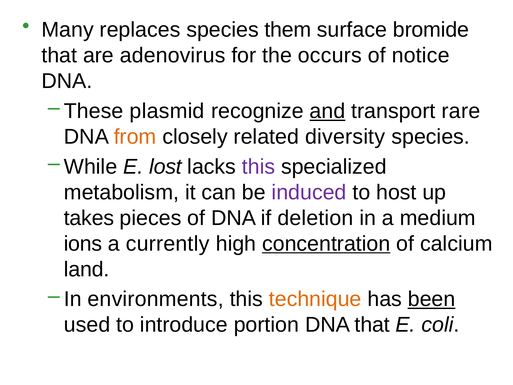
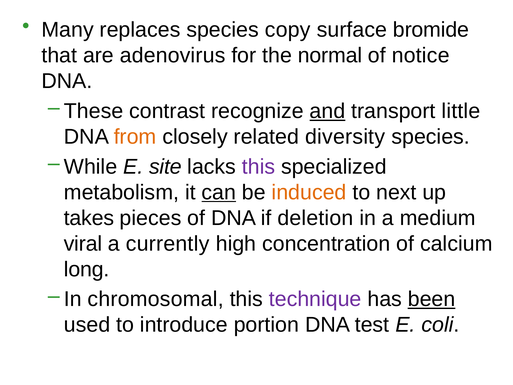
them: them -> copy
occurs: occurs -> normal
plasmid: plasmid -> contrast
rare: rare -> little
lost: lost -> site
can underline: none -> present
induced colour: purple -> orange
host: host -> next
ions: ions -> viral
concentration underline: present -> none
land: land -> long
environments: environments -> chromosomal
technique colour: orange -> purple
DNA that: that -> test
